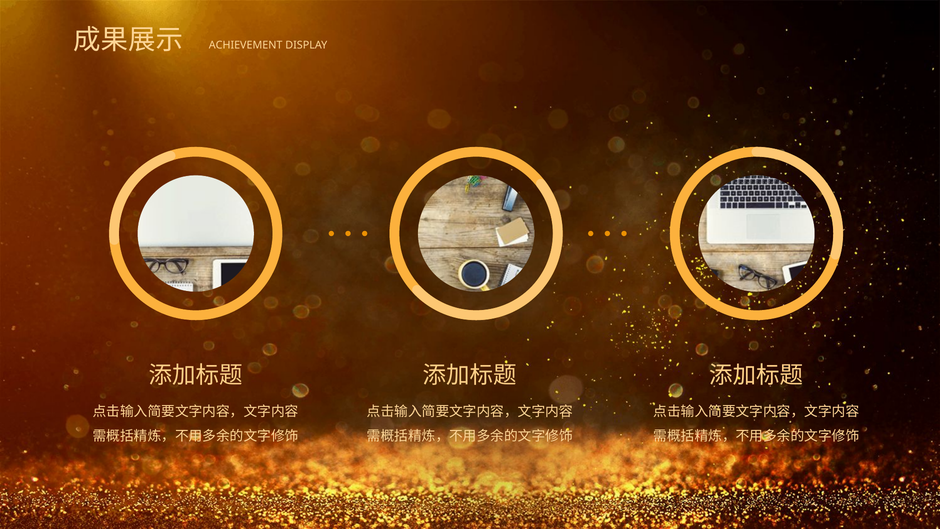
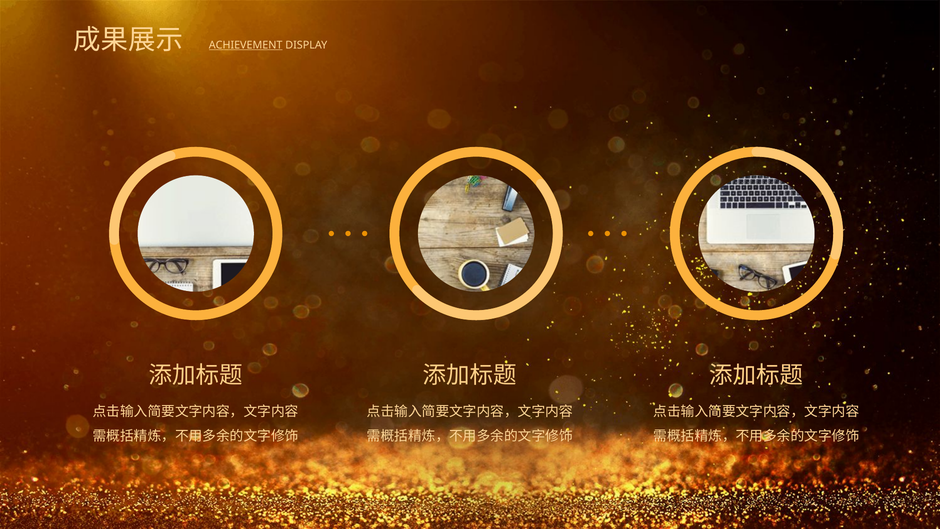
ACHIEVEMENT underline: none -> present
